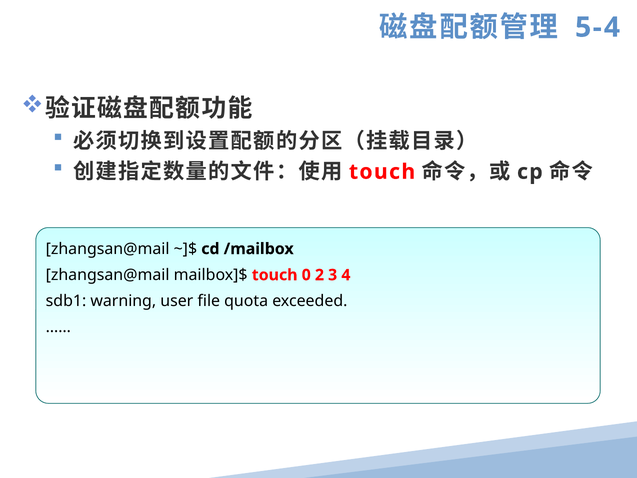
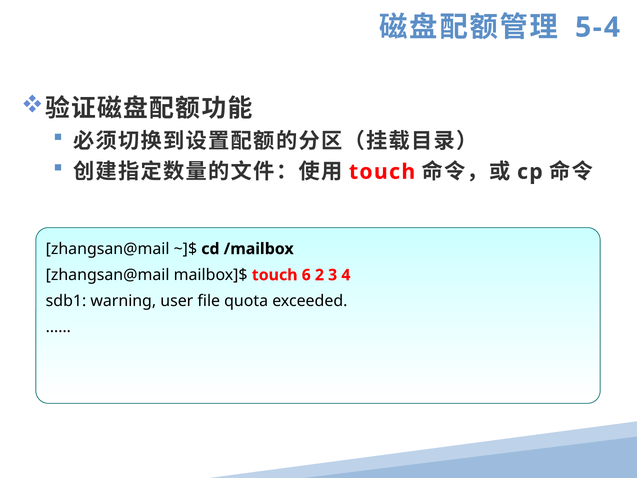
0: 0 -> 6
